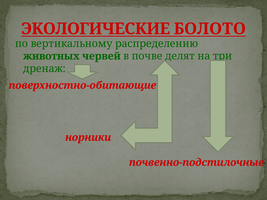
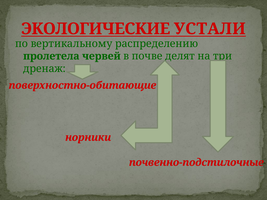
БОЛОТО: БОЛОТО -> УСТАЛИ
животных: животных -> пролетела
